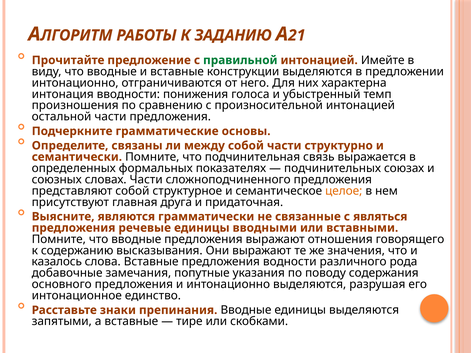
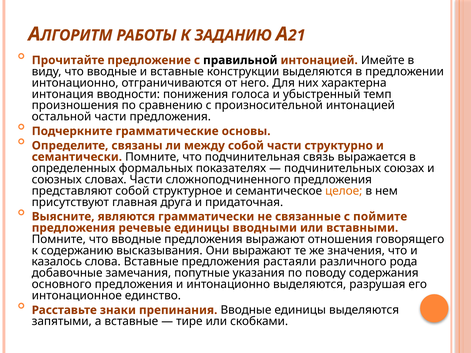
правильной colour: green -> black
являться: являться -> поймите
водности: водности -> растаяли
